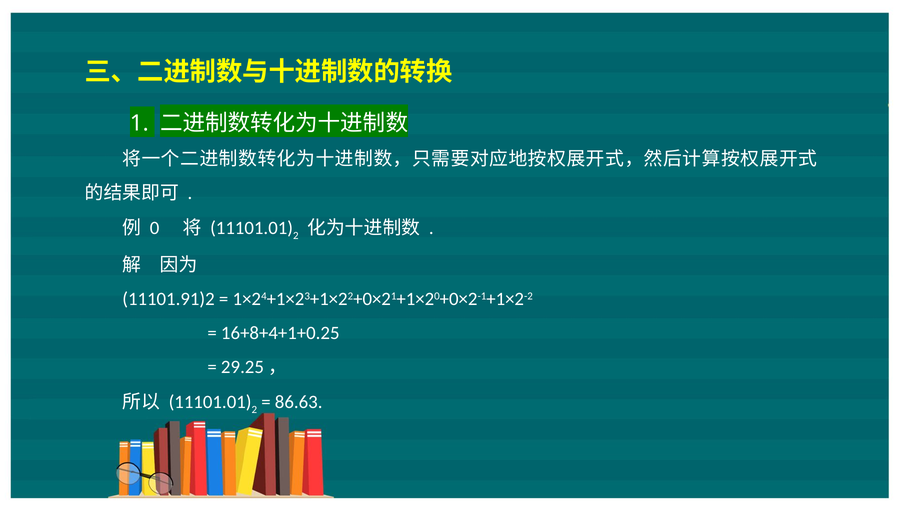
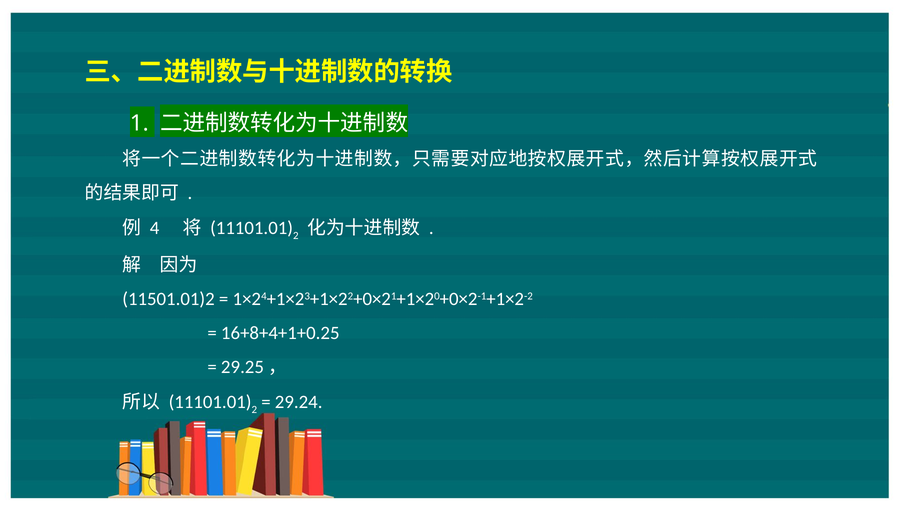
0: 0 -> 4
11101.91)2: 11101.91)2 -> 11501.01)2
86.63: 86.63 -> 29.24
